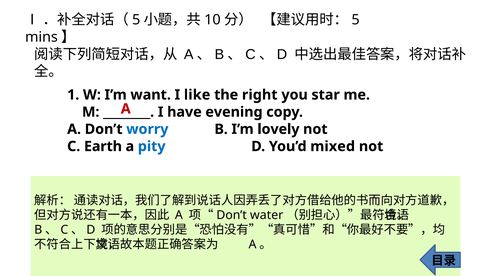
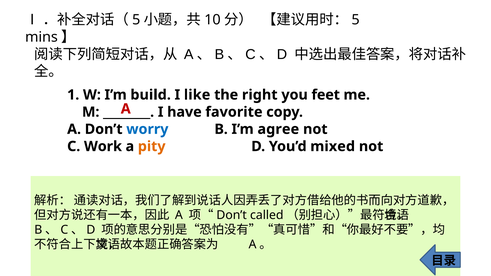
want: want -> build
star: star -> feet
evening: evening -> favorite
lovely: lovely -> agree
Earth: Earth -> Work
pity colour: blue -> orange
water: water -> called
